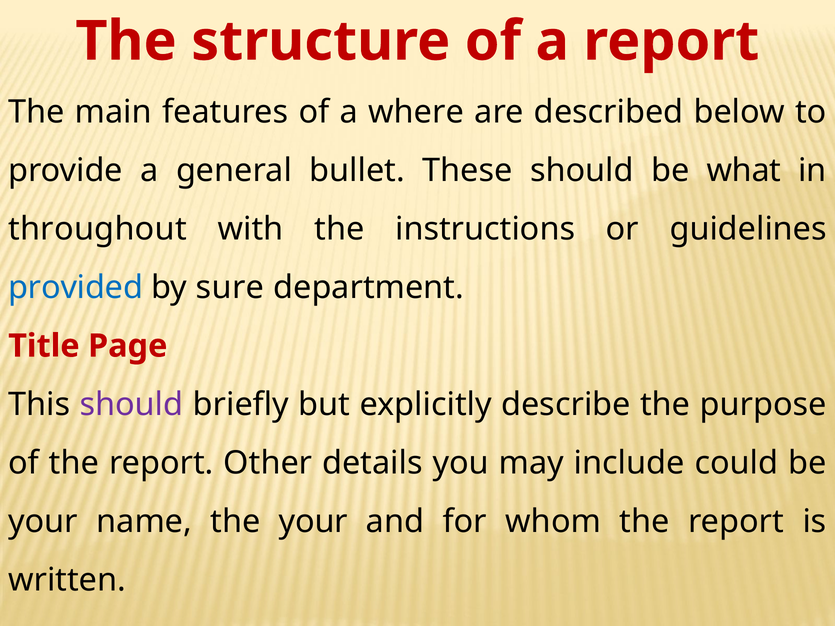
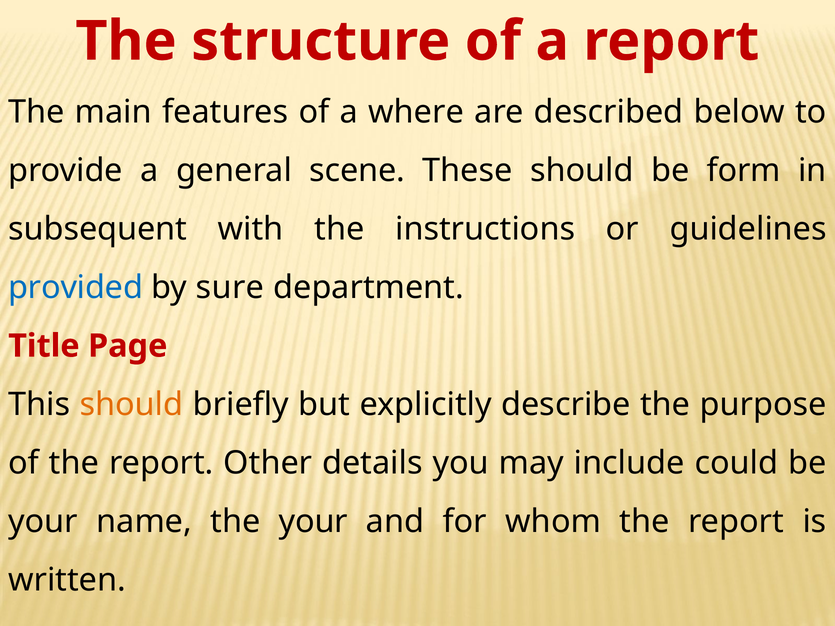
bullet: bullet -> scene
what: what -> form
throughout: throughout -> subsequent
should at (131, 405) colour: purple -> orange
